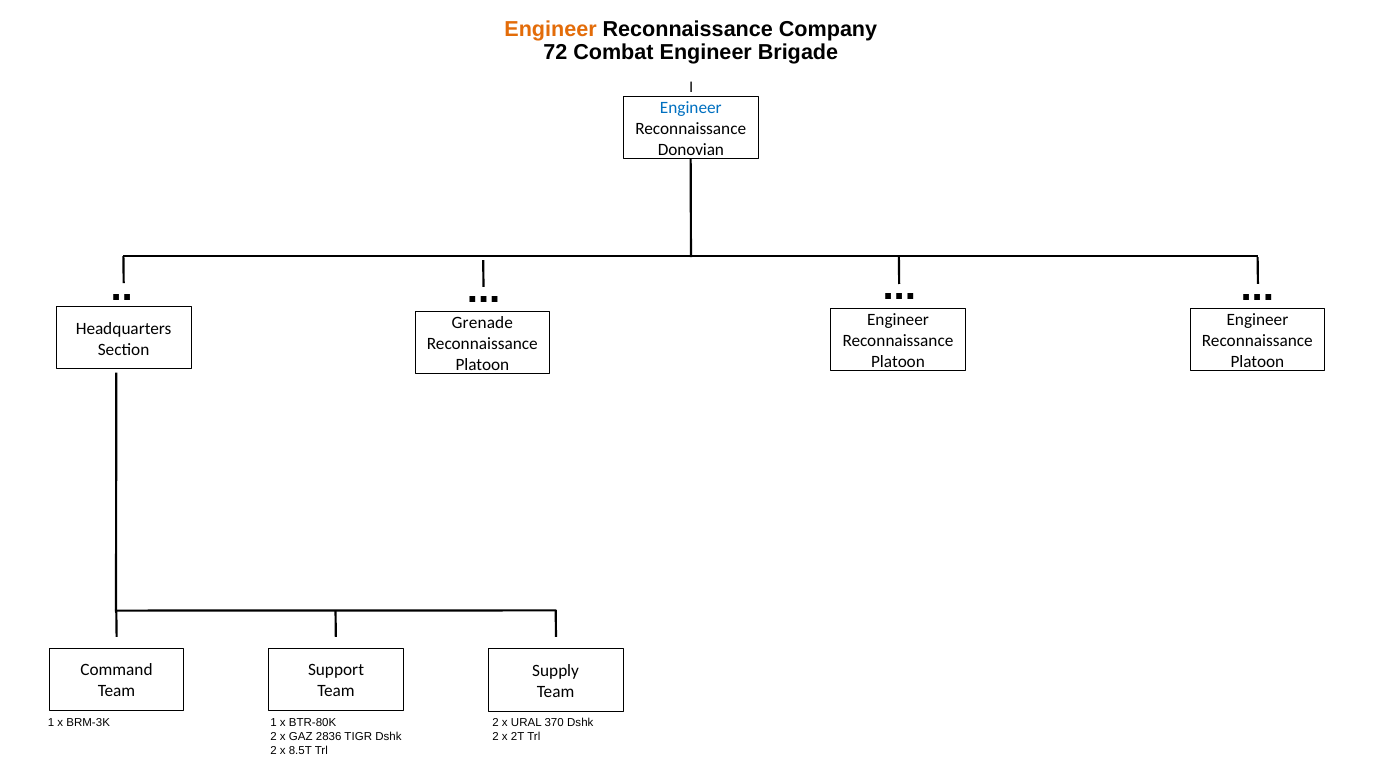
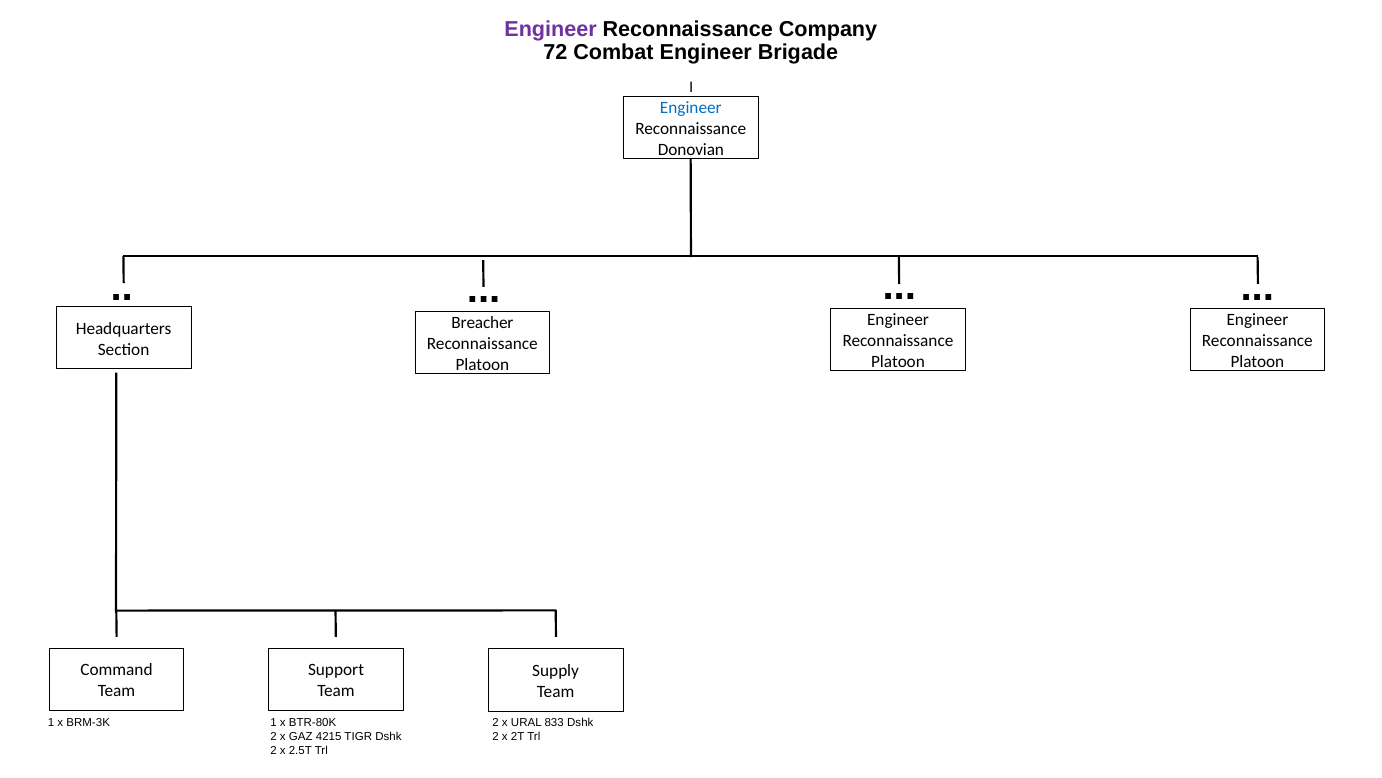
Engineer at (551, 29) colour: orange -> purple
Grenade: Grenade -> Breacher
370: 370 -> 833
2836: 2836 -> 4215
8.5T: 8.5T -> 2.5T
